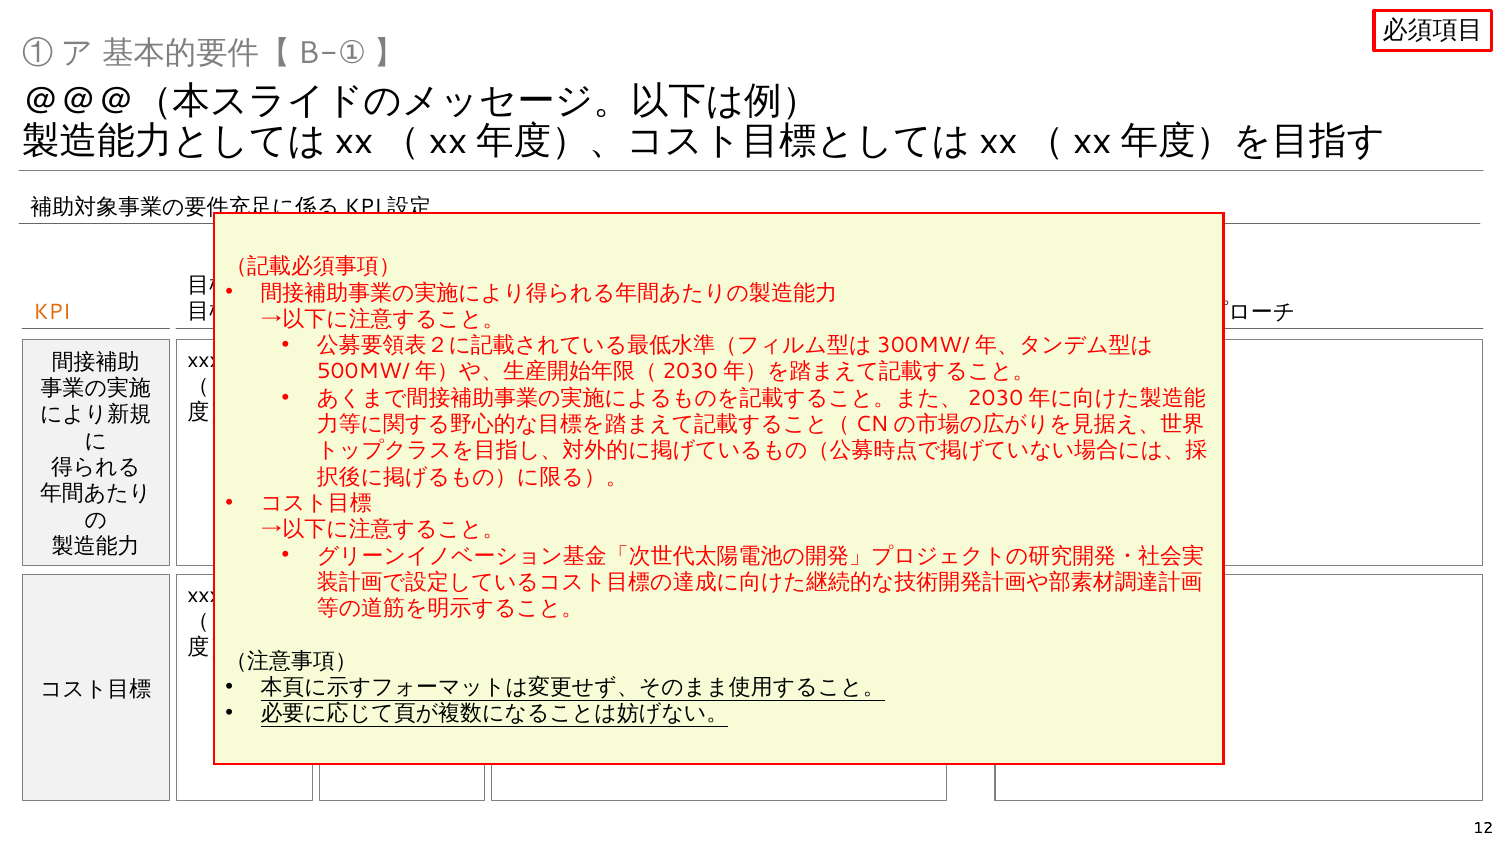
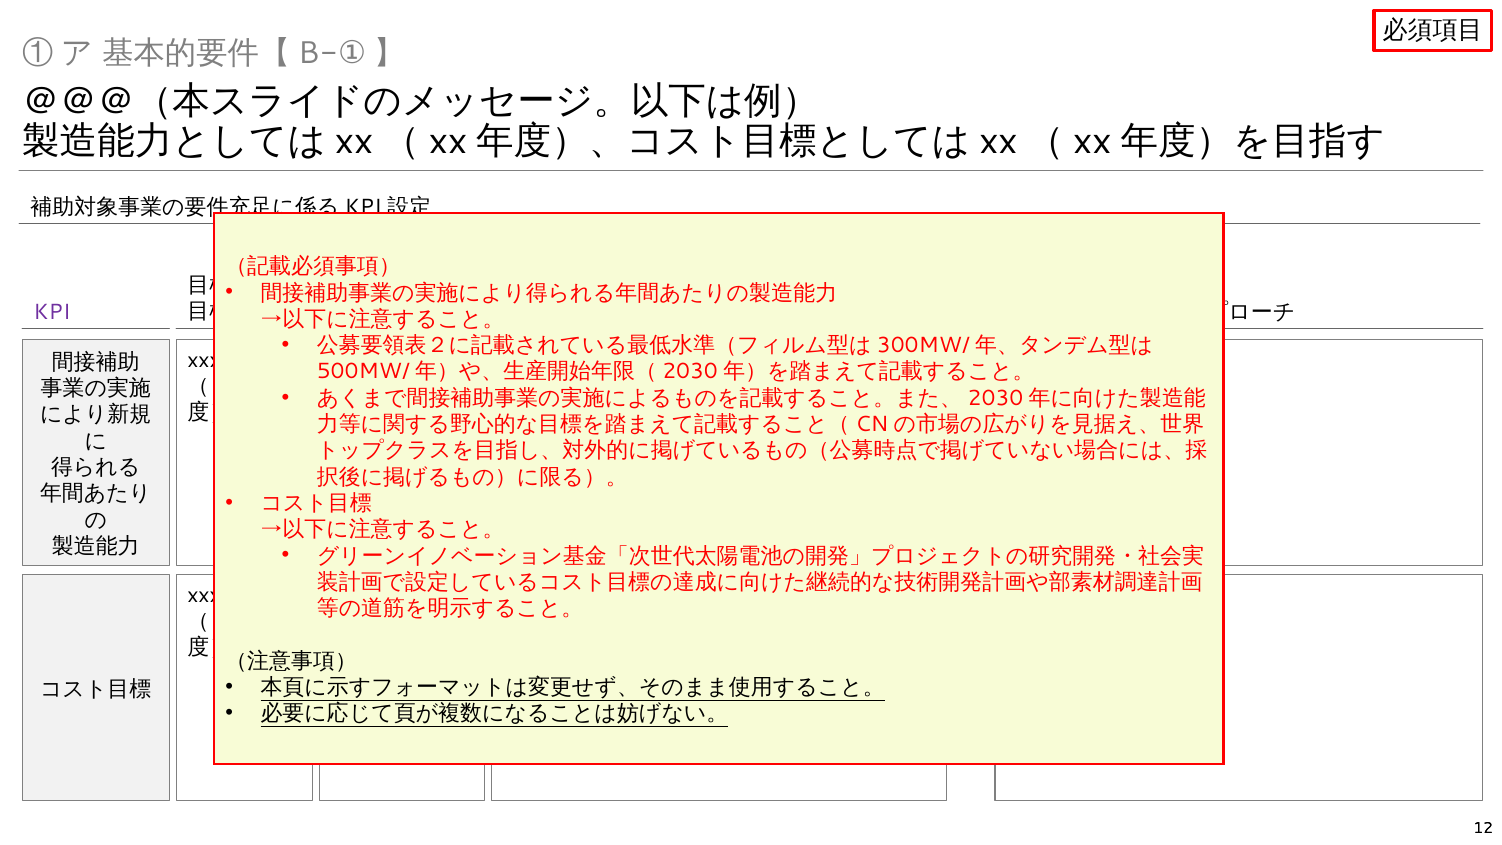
KPI colour: orange -> purple
